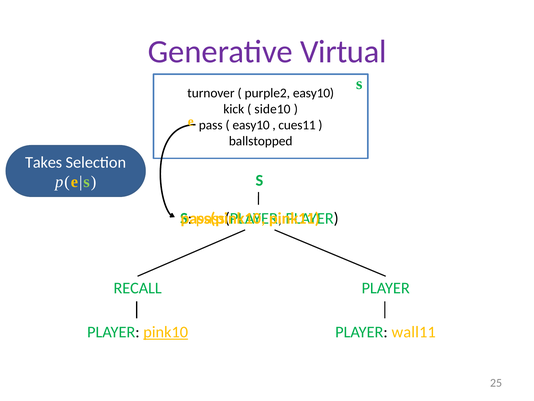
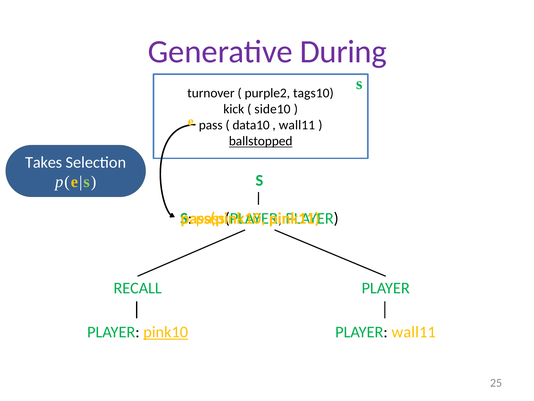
Virtual: Virtual -> During
purple2 easy10: easy10 -> tags10
easy10 at (251, 125): easy10 -> data10
cues11 at (297, 125): cues11 -> wall11
ballstopped underline: none -> present
